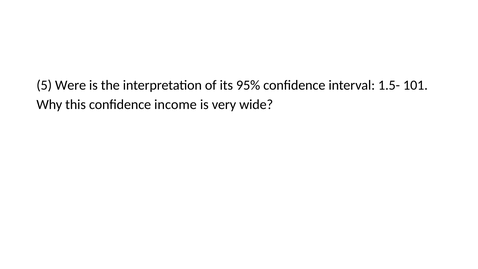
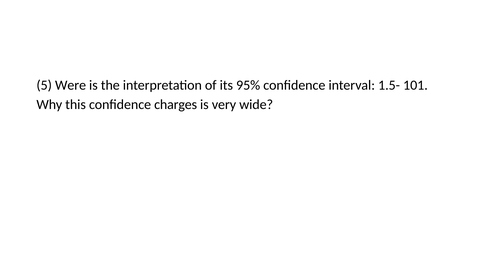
income: income -> charges
